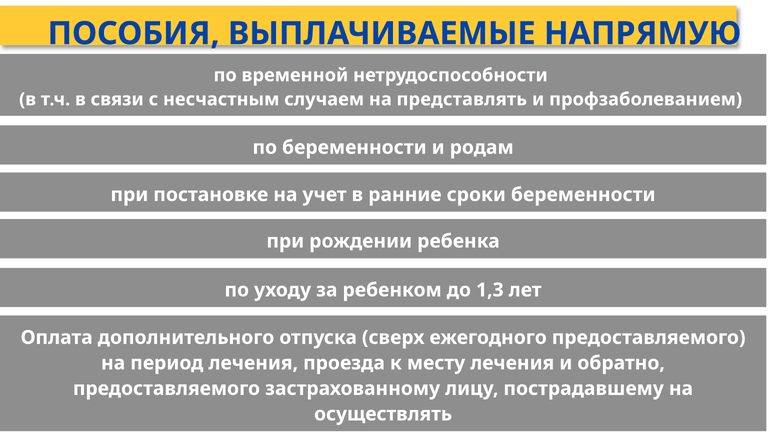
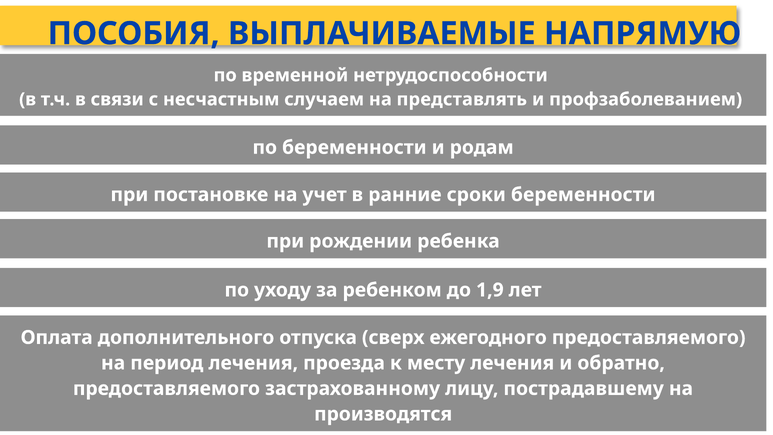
1,3: 1,3 -> 1,9
осуществлять: осуществлять -> производятся
